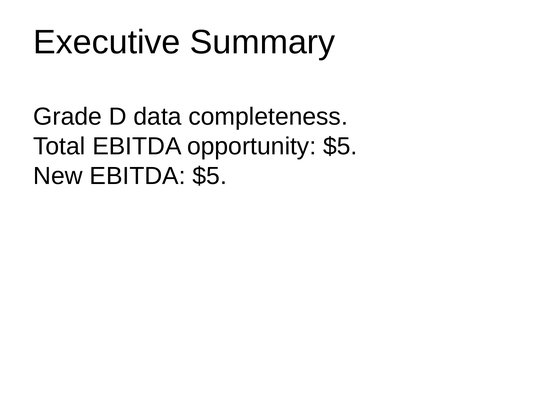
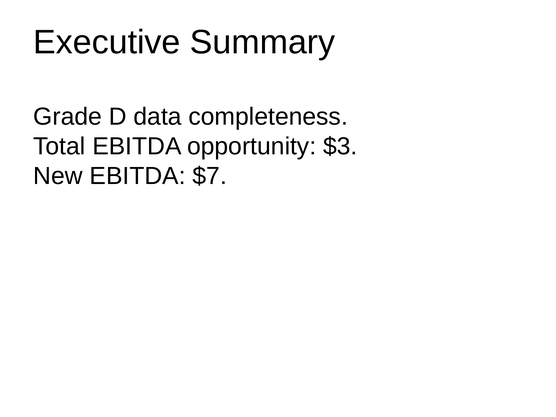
opportunity $5: $5 -> $3
EBITDA $5: $5 -> $7
